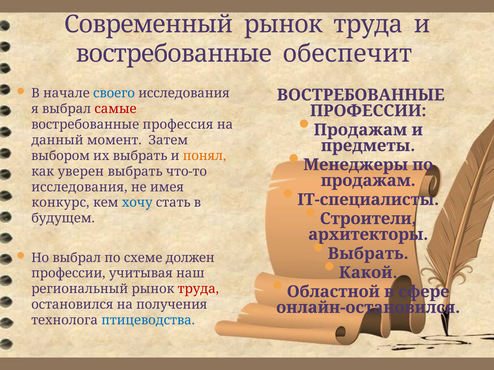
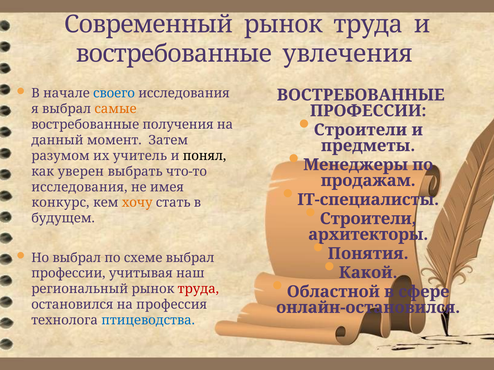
обеспечит: обеспечит -> увлечения
самые colour: red -> orange
Продажам at (360, 130): Продажам -> Строители
профессия: профессия -> получения
выбором: выбором -> разумом
их выбрать: выбрать -> учитель
понял colour: orange -> black
хочу colour: blue -> orange
Выбрать at (368, 254): Выбрать -> Понятия
схеме должен: должен -> выбрал
получения: получения -> профессия
